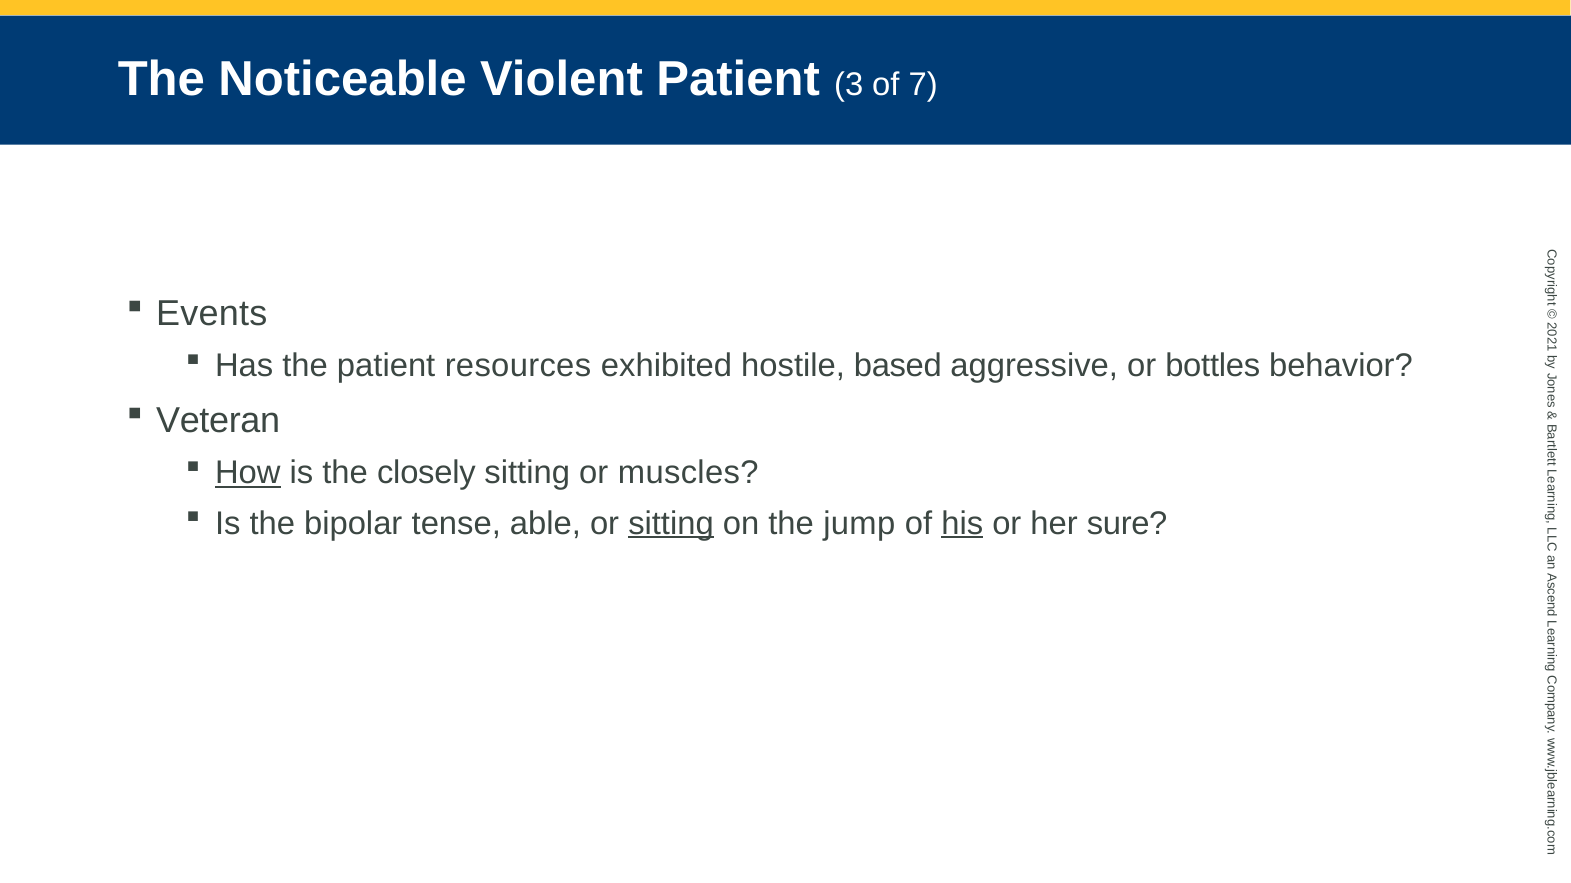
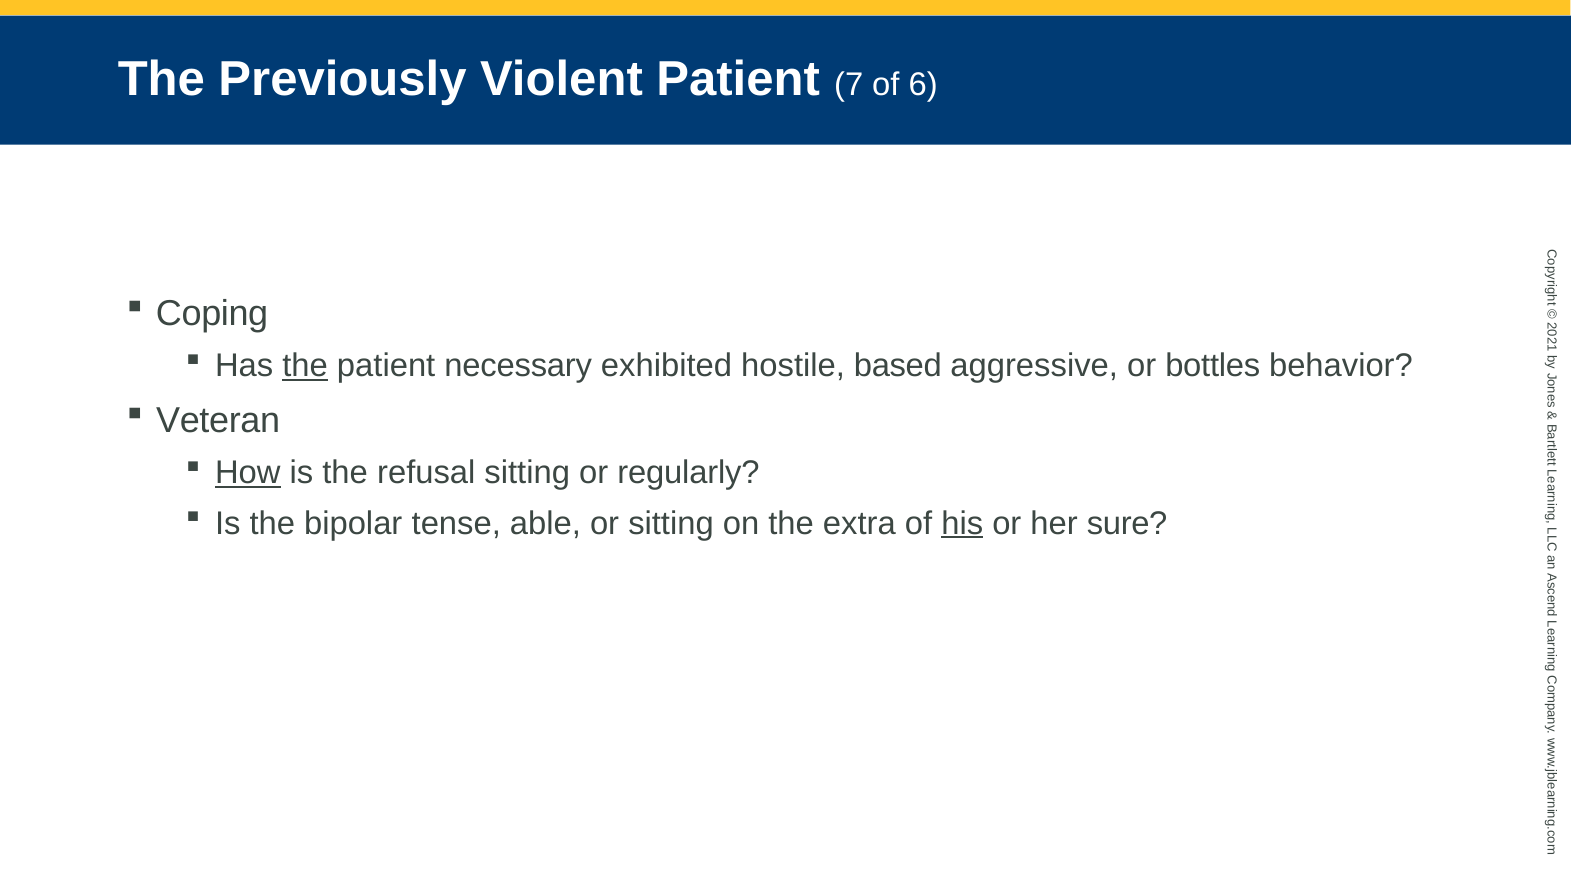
Noticeable: Noticeable -> Previously
3: 3 -> 7
7: 7 -> 6
Events: Events -> Coping
the at (305, 366) underline: none -> present
resources: resources -> necessary
closely: closely -> refusal
muscles: muscles -> regularly
sitting at (671, 524) underline: present -> none
jump: jump -> extra
